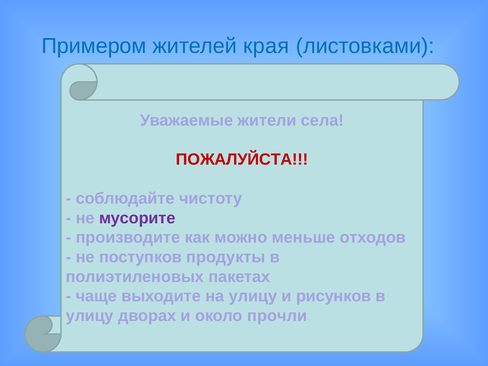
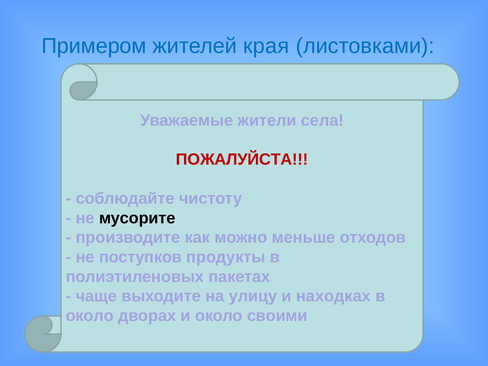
мусорите colour: purple -> black
рисунков: рисунков -> находках
улицу at (90, 316): улицу -> около
прочли: прочли -> своими
